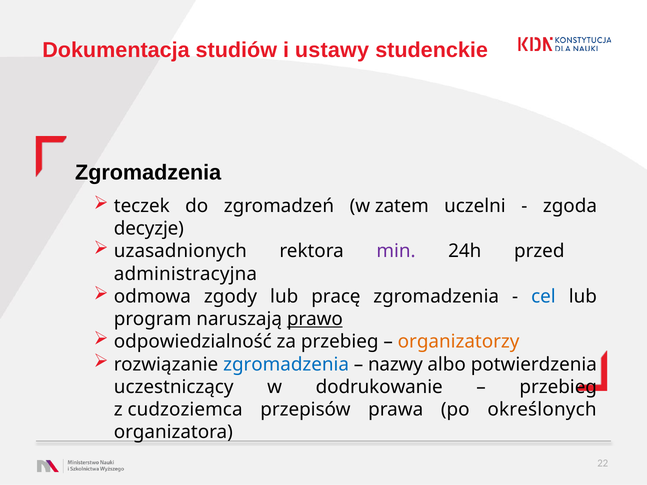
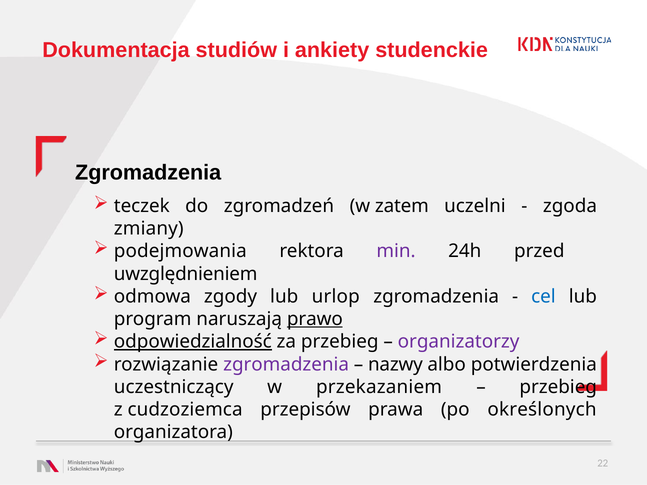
ustawy: ustawy -> ankiety
decyzje: decyzje -> zmiany
uzasadnionych: uzasadnionych -> podejmowania
administracyjna: administracyjna -> uwzględnieniem
pracę: pracę -> urlop
odpowiedzialność underline: none -> present
organizatorzy colour: orange -> purple
zgromadzenia at (286, 364) colour: blue -> purple
dodrukowanie: dodrukowanie -> przekazaniem
